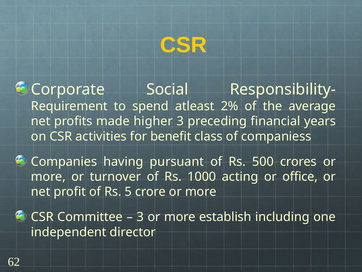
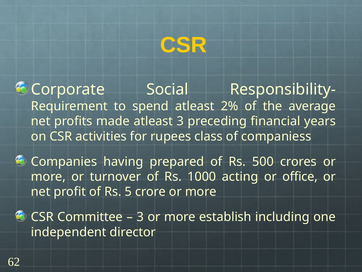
made higher: higher -> atleast
benefit: benefit -> rupees
pursuant: pursuant -> prepared
